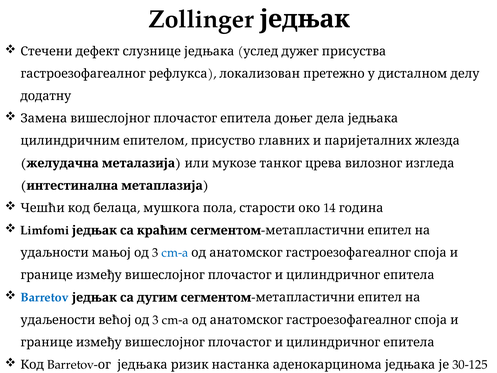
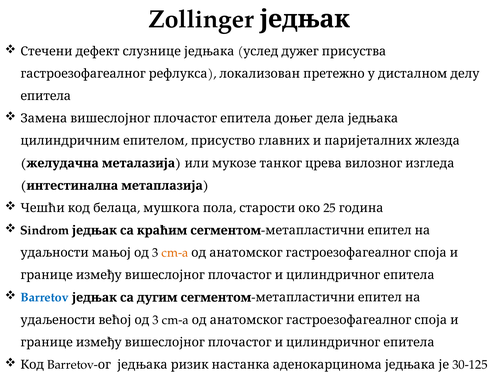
додатну: додатну -> епитела
14: 14 -> 25
Limfomi: Limfomi -> Sindrom
cm-a at (175, 253) colour: blue -> orange
